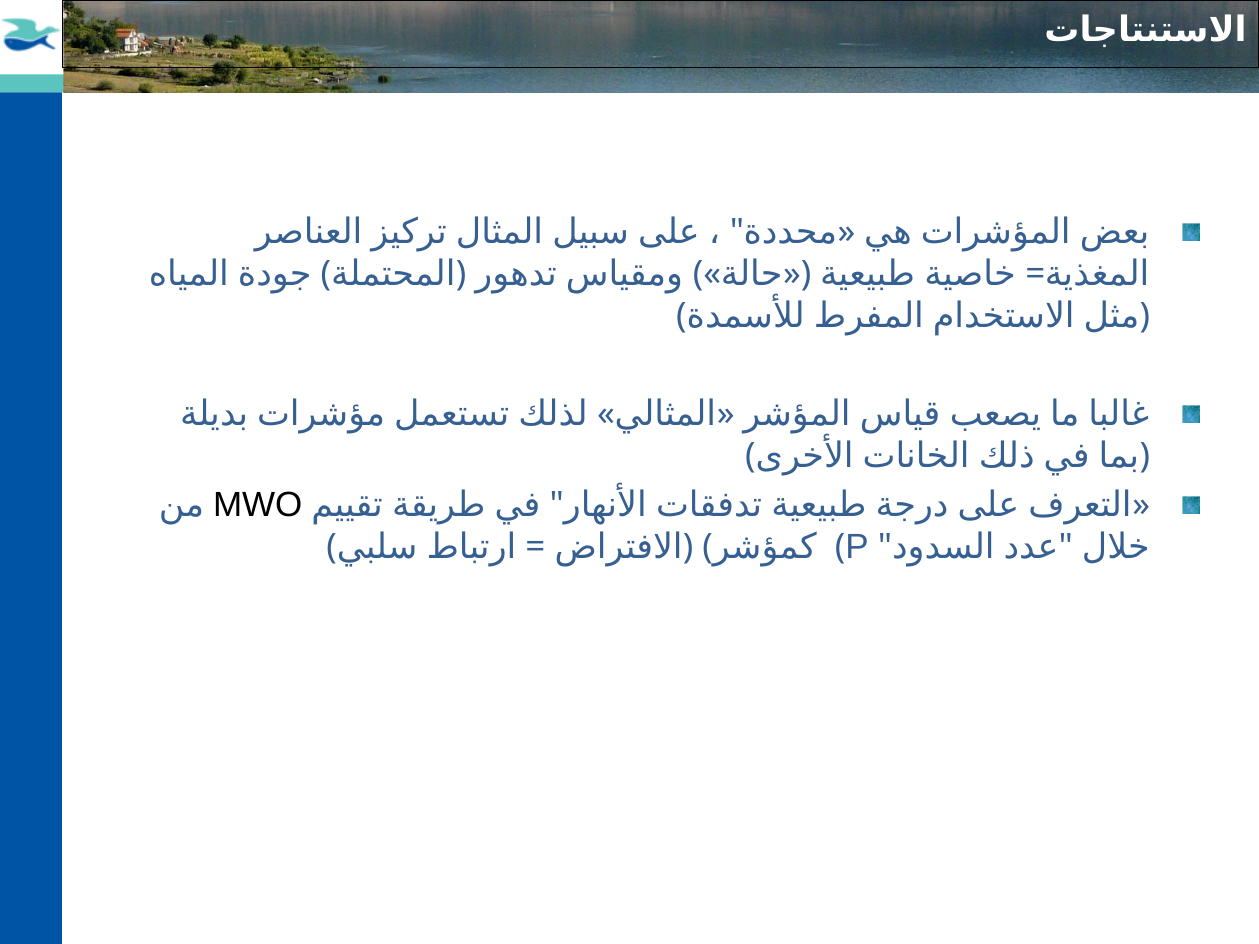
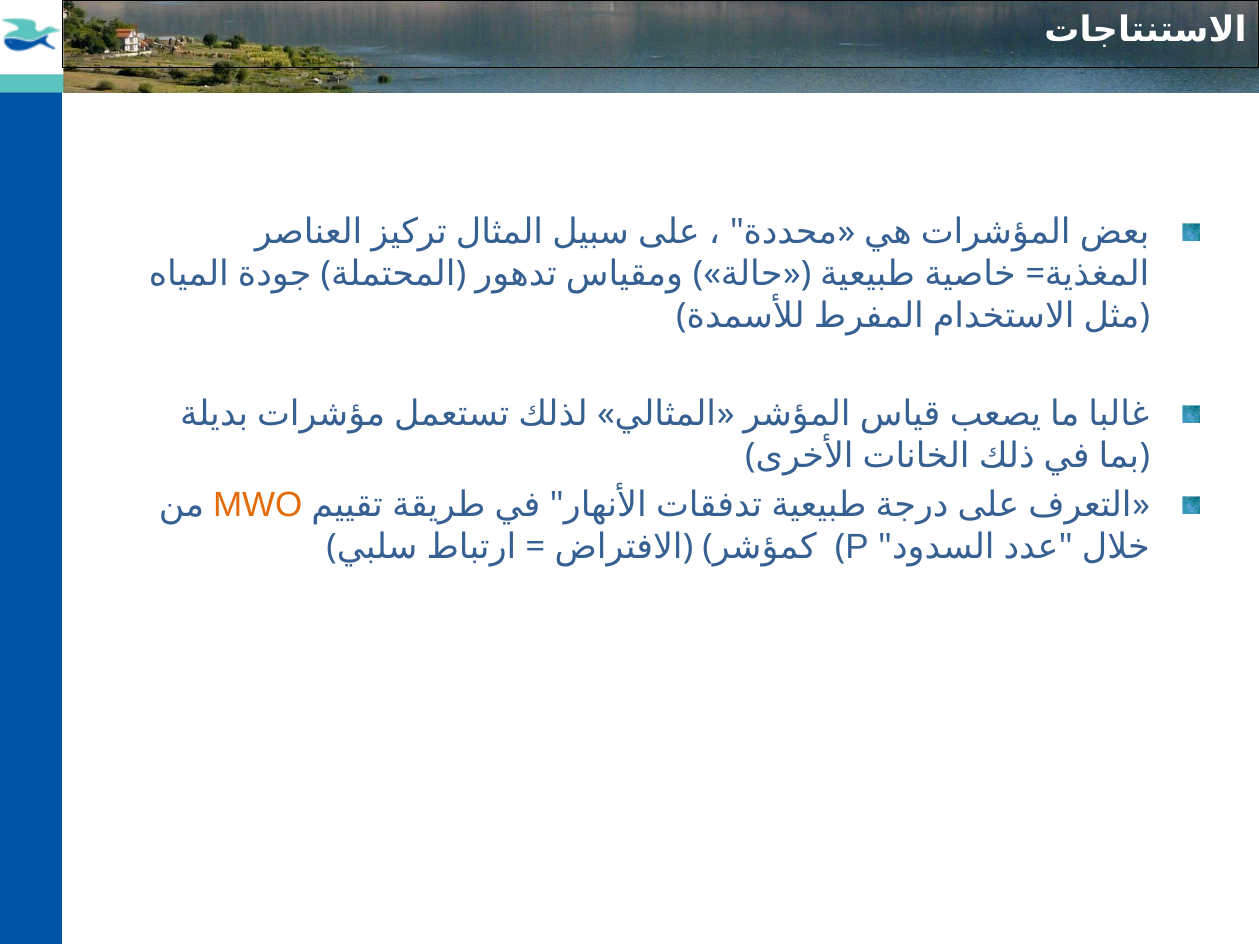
MWO colour: black -> orange
